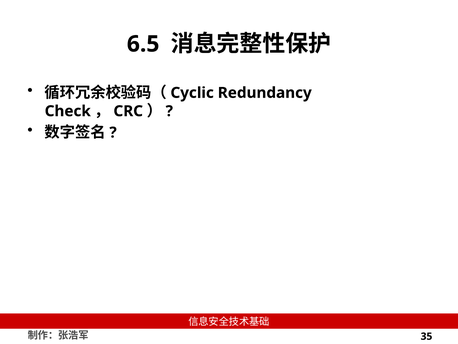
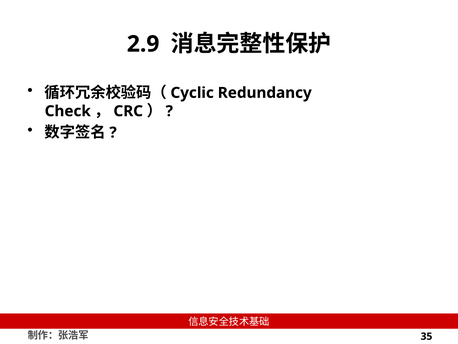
6.5: 6.5 -> 2.9
